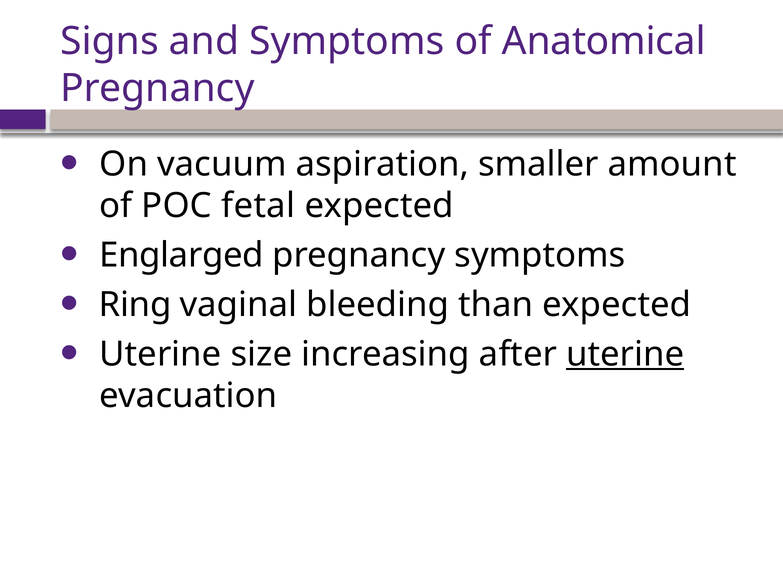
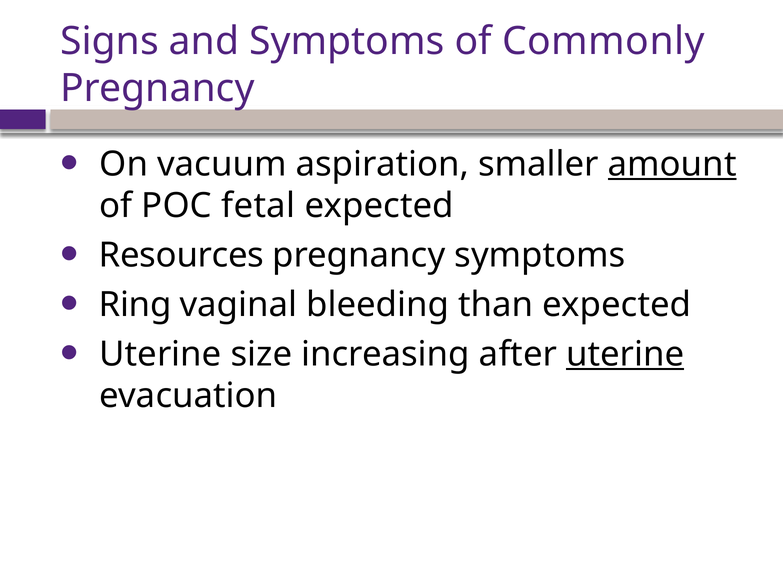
Anatomical: Anatomical -> Commonly
amount underline: none -> present
Englarged: Englarged -> Resources
